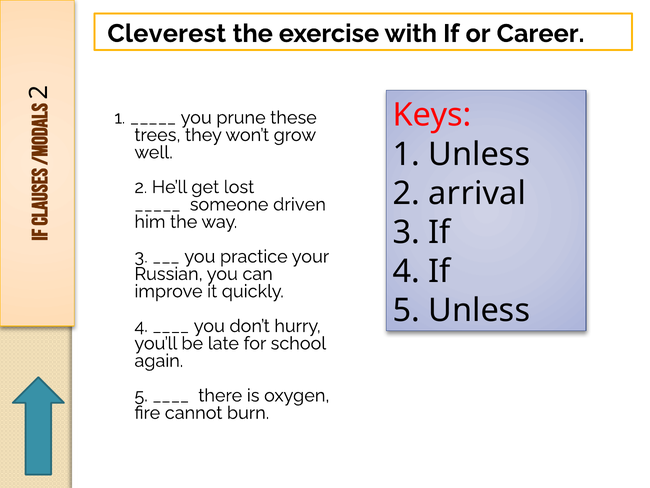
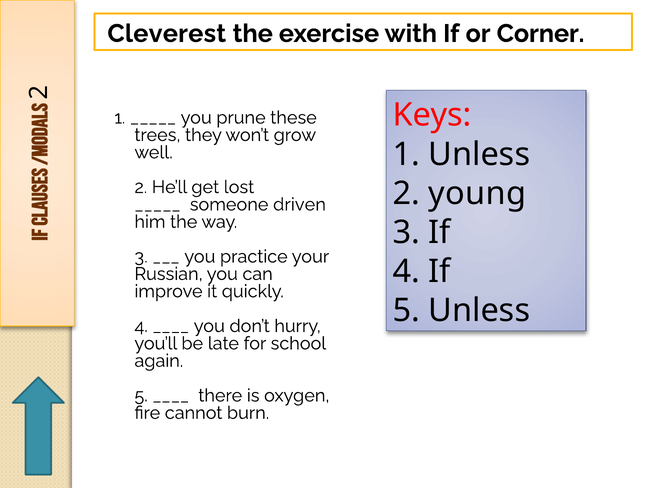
Career: Career -> Corner
arrival: arrival -> young
